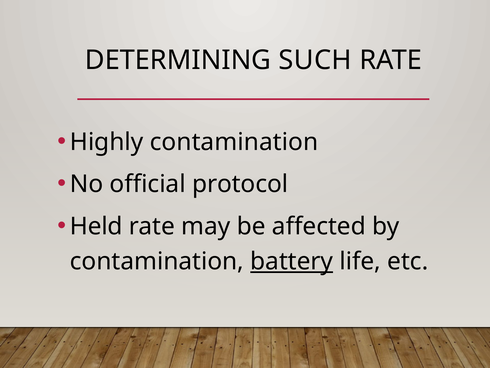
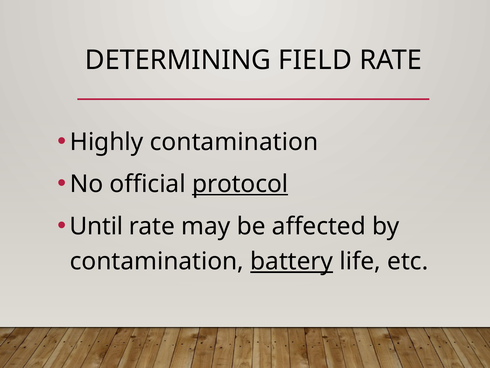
SUCH: SUCH -> FIELD
protocol underline: none -> present
Held: Held -> Until
